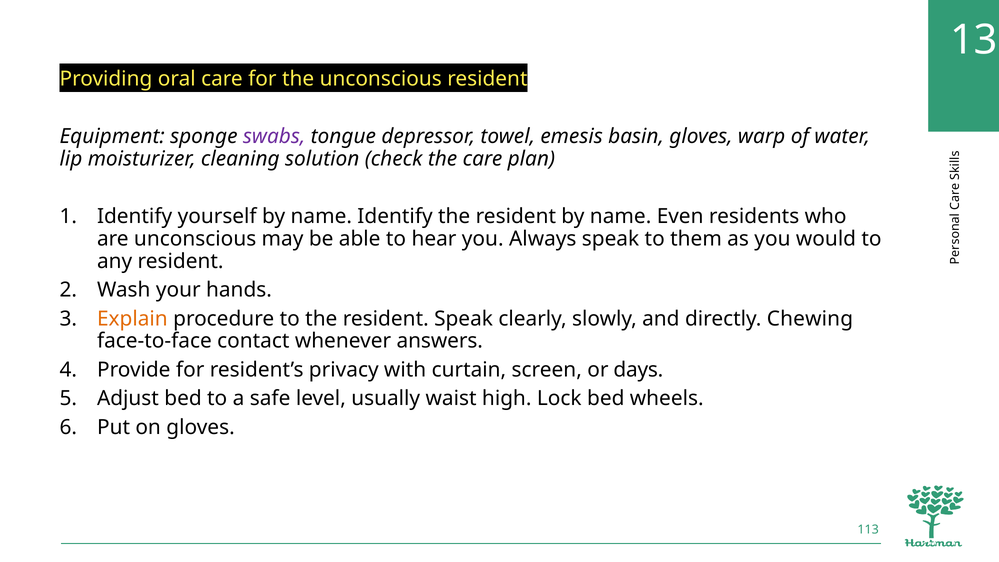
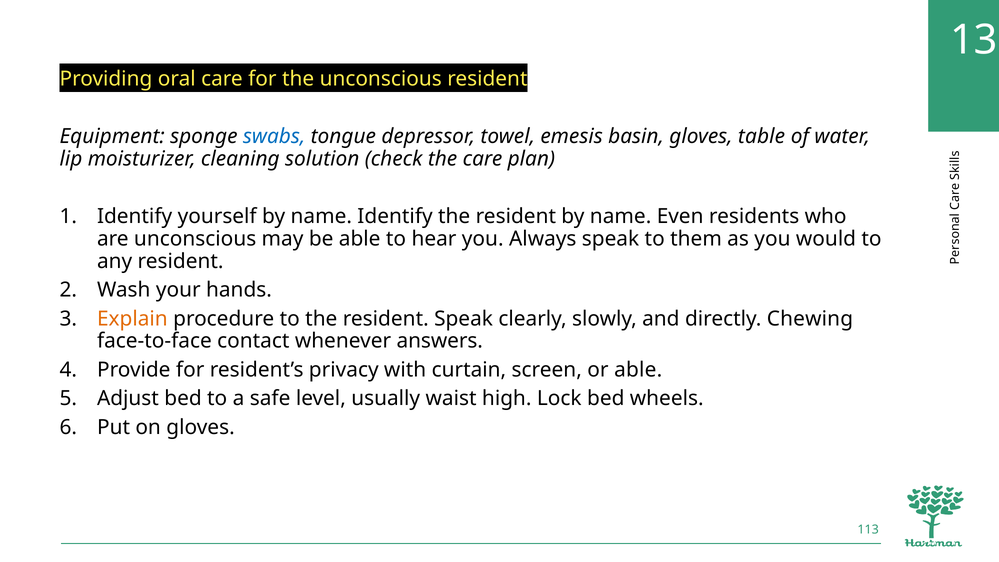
swabs colour: purple -> blue
warp: warp -> table
or days: days -> able
